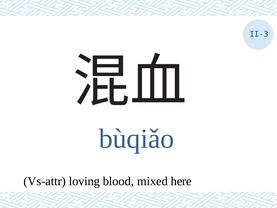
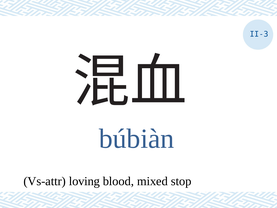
bùqiǎo: bùqiǎo -> búbiàn
here: here -> stop
